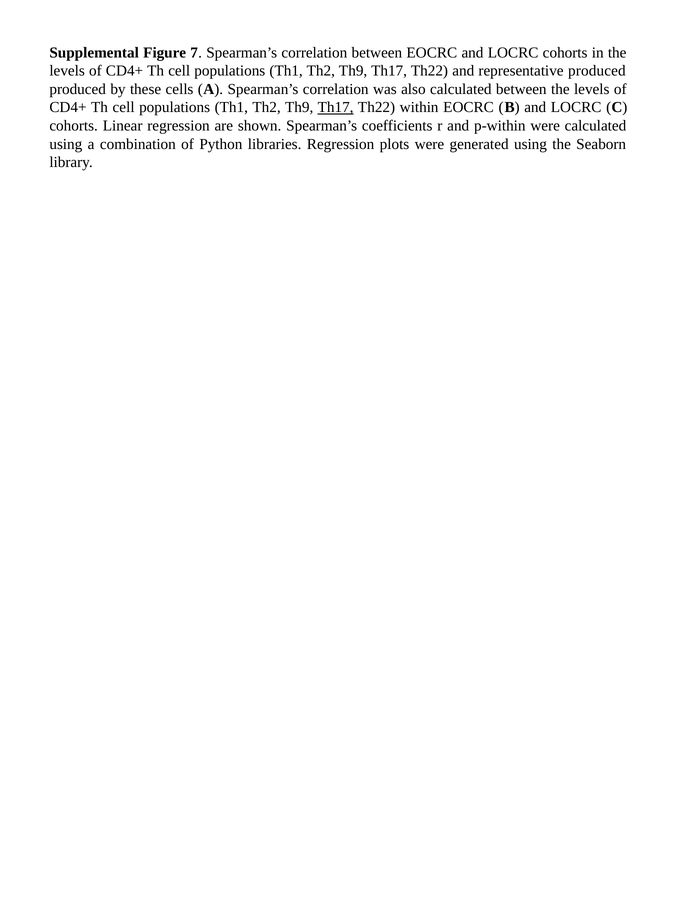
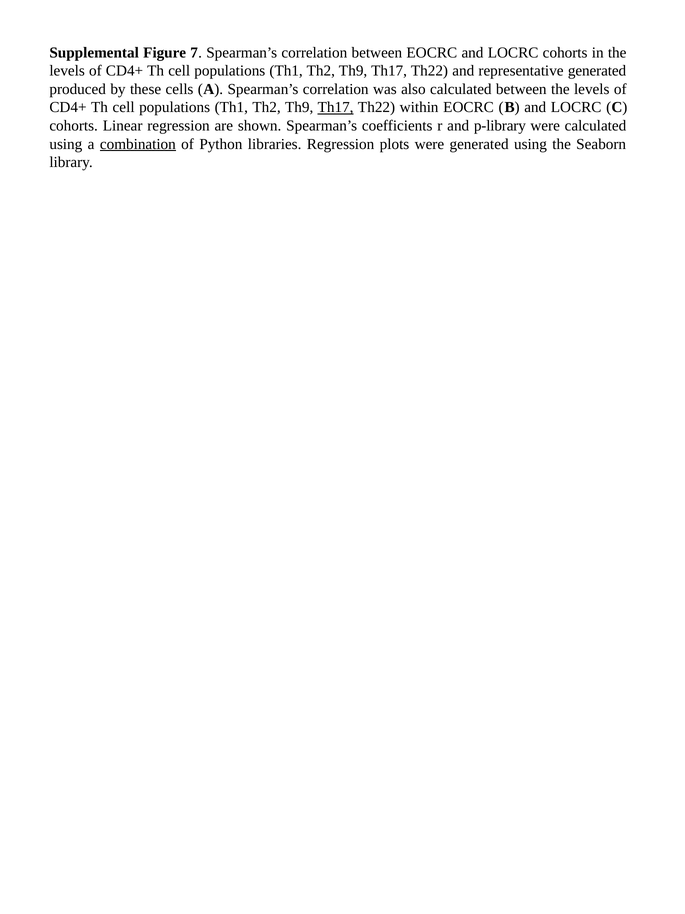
representative produced: produced -> generated
p-within: p-within -> p-library
combination underline: none -> present
